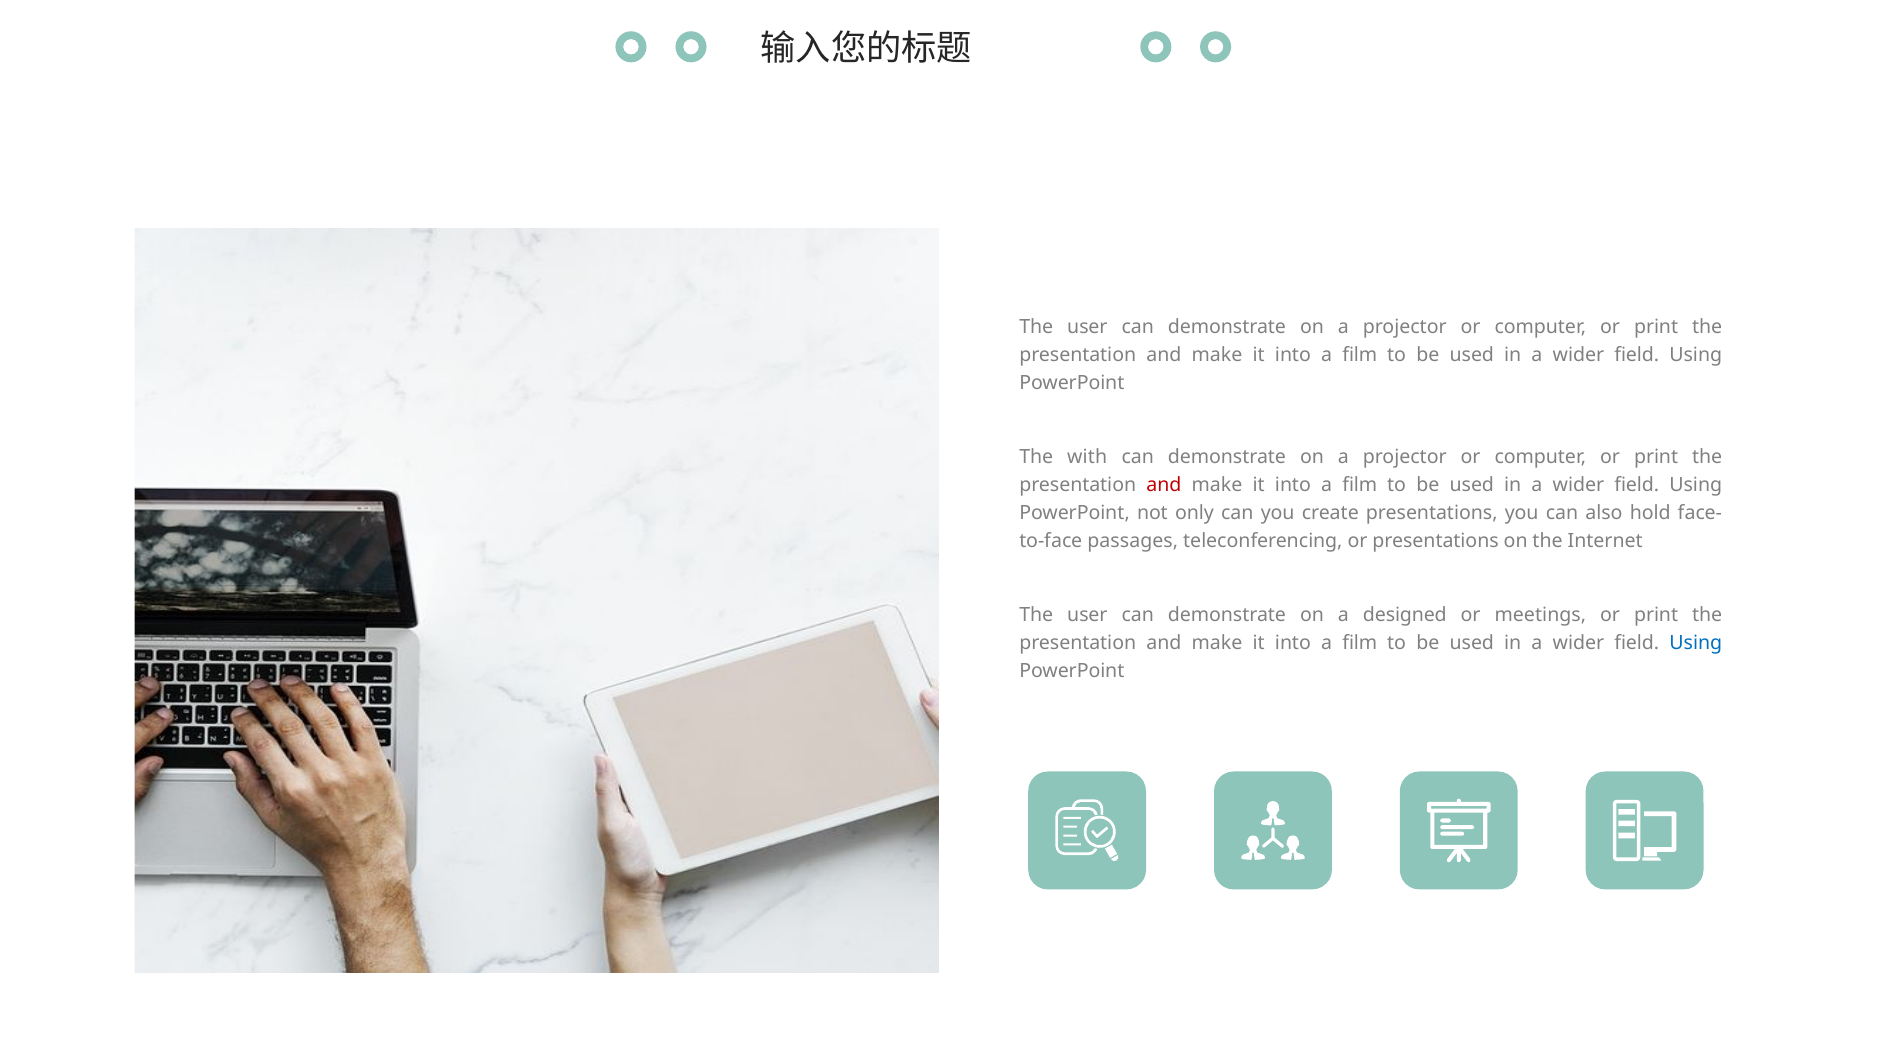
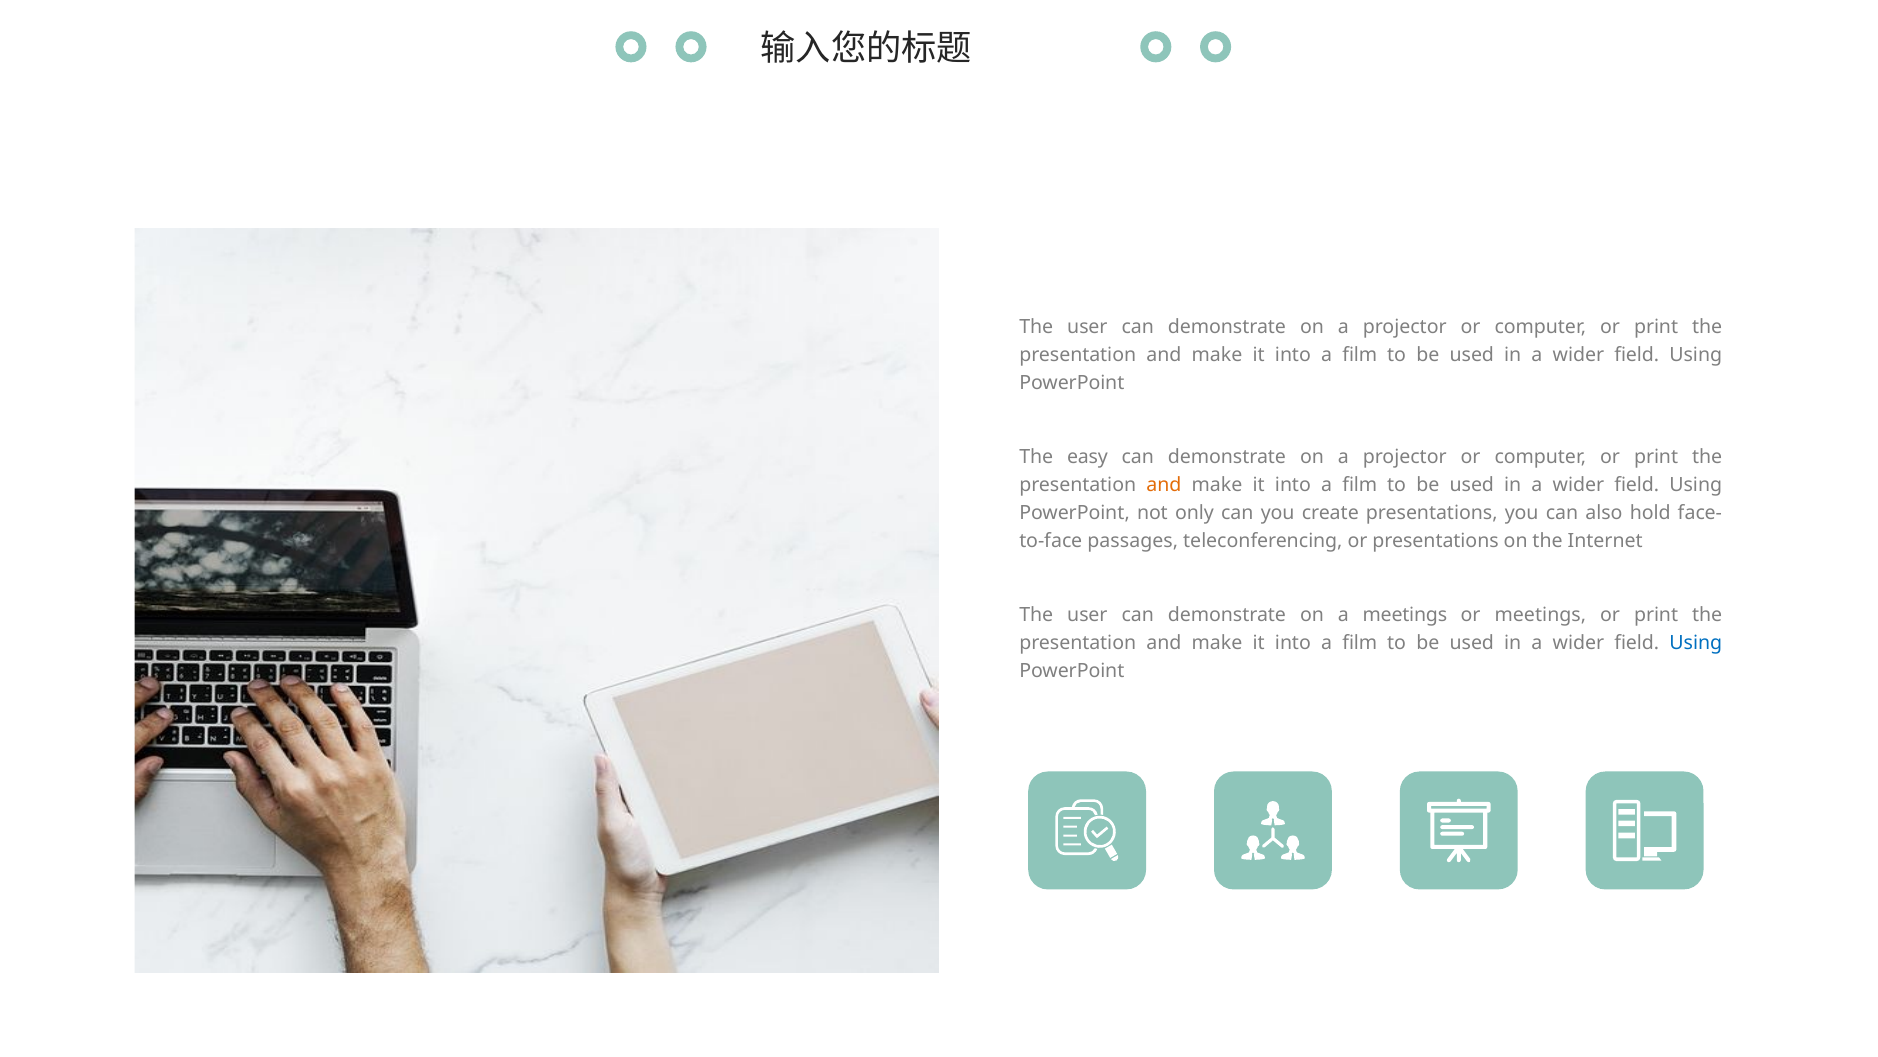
with: with -> easy
and at (1164, 485) colour: red -> orange
a designed: designed -> meetings
